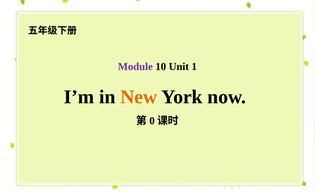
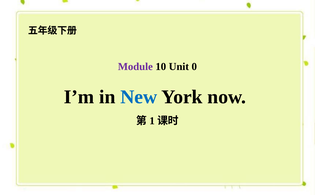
1: 1 -> 0
New colour: orange -> blue
0: 0 -> 1
